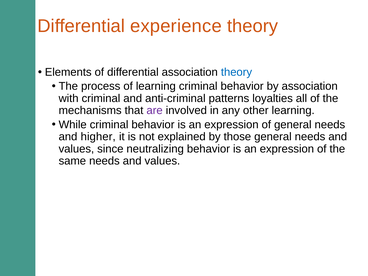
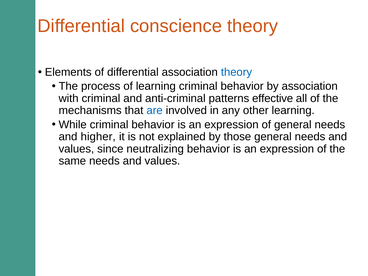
experience: experience -> conscience
loyalties: loyalties -> effective
are colour: purple -> blue
